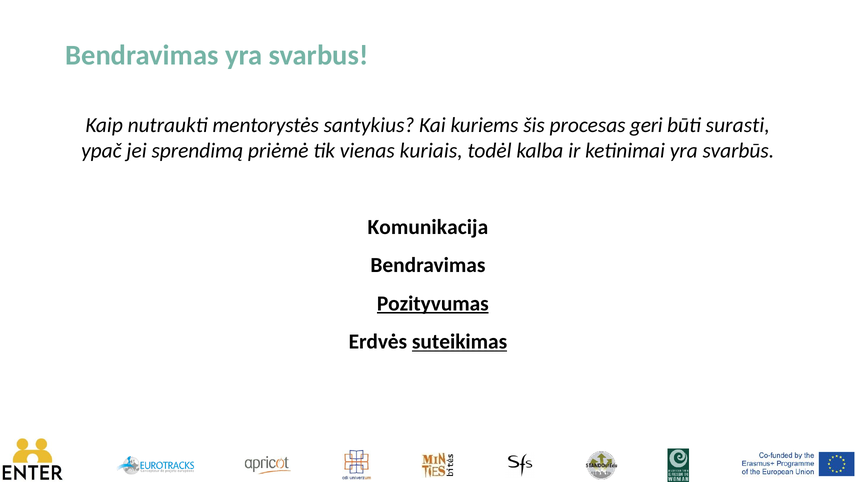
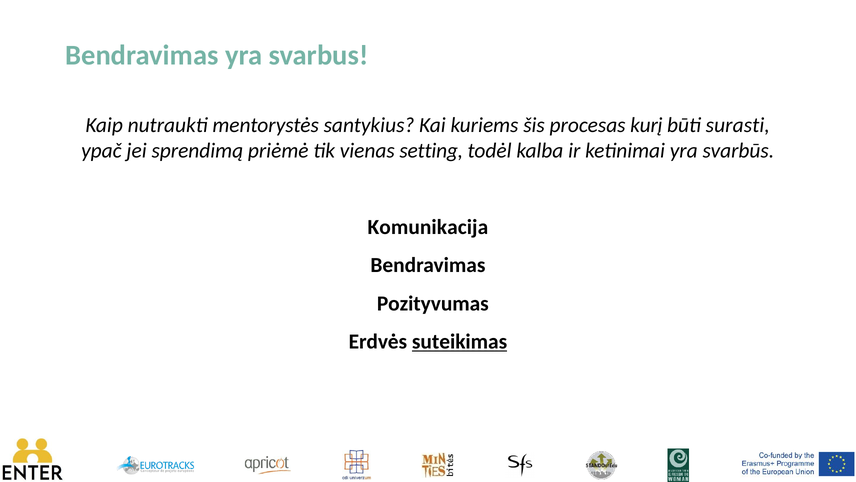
geri: geri -> kurį
kuriais: kuriais -> setting
Pozityvumas underline: present -> none
